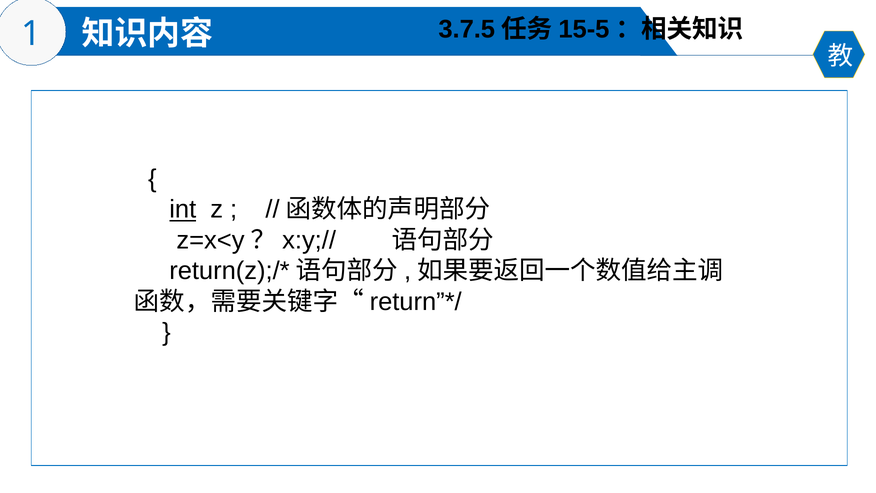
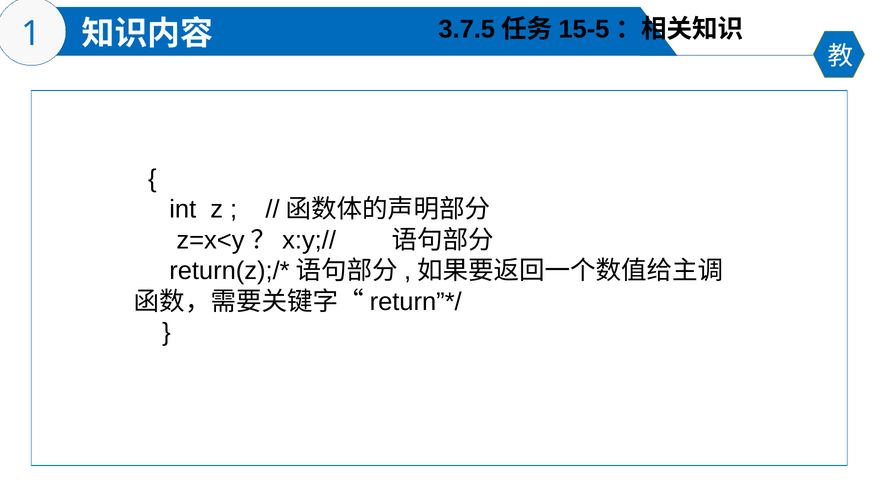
int underline: present -> none
